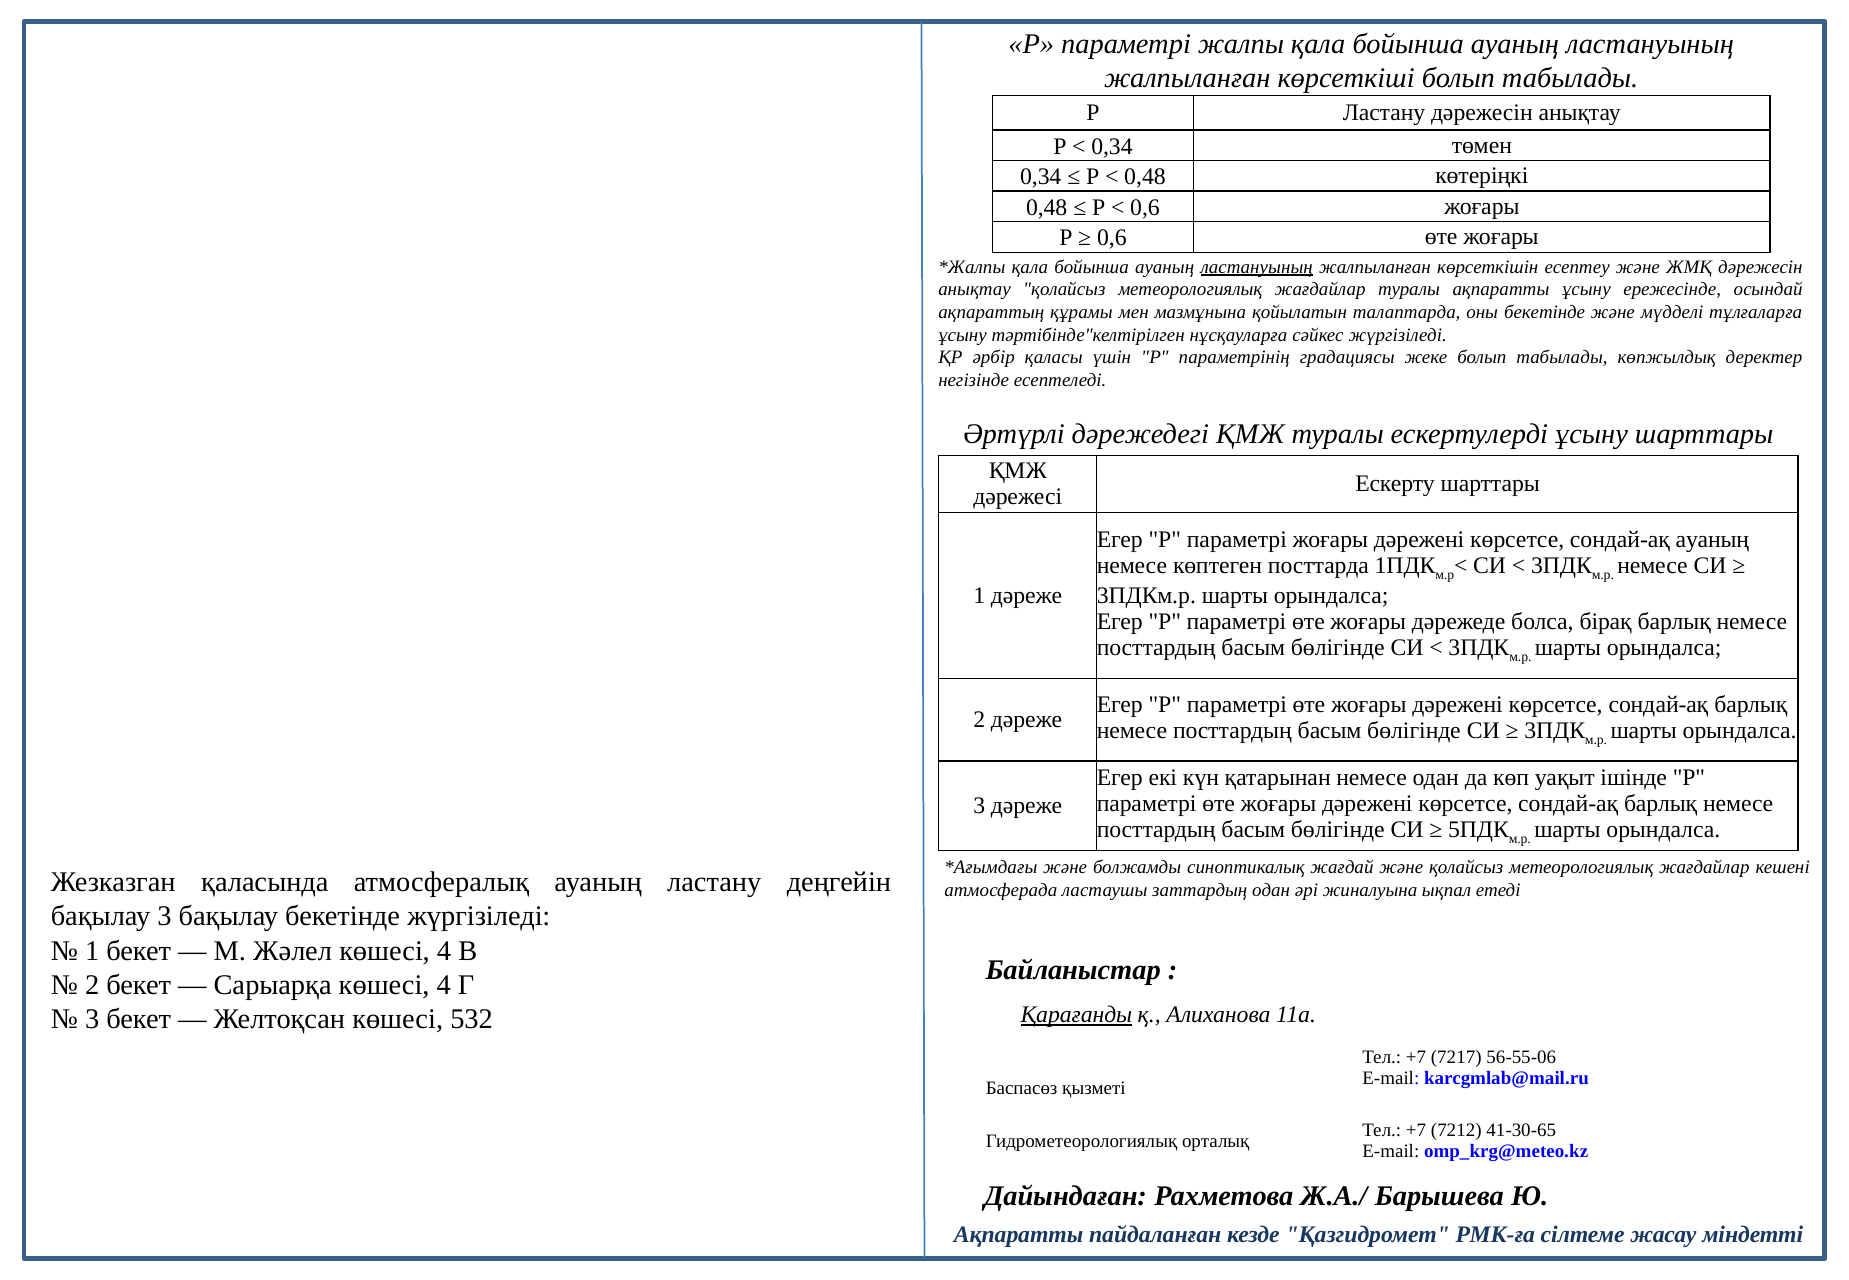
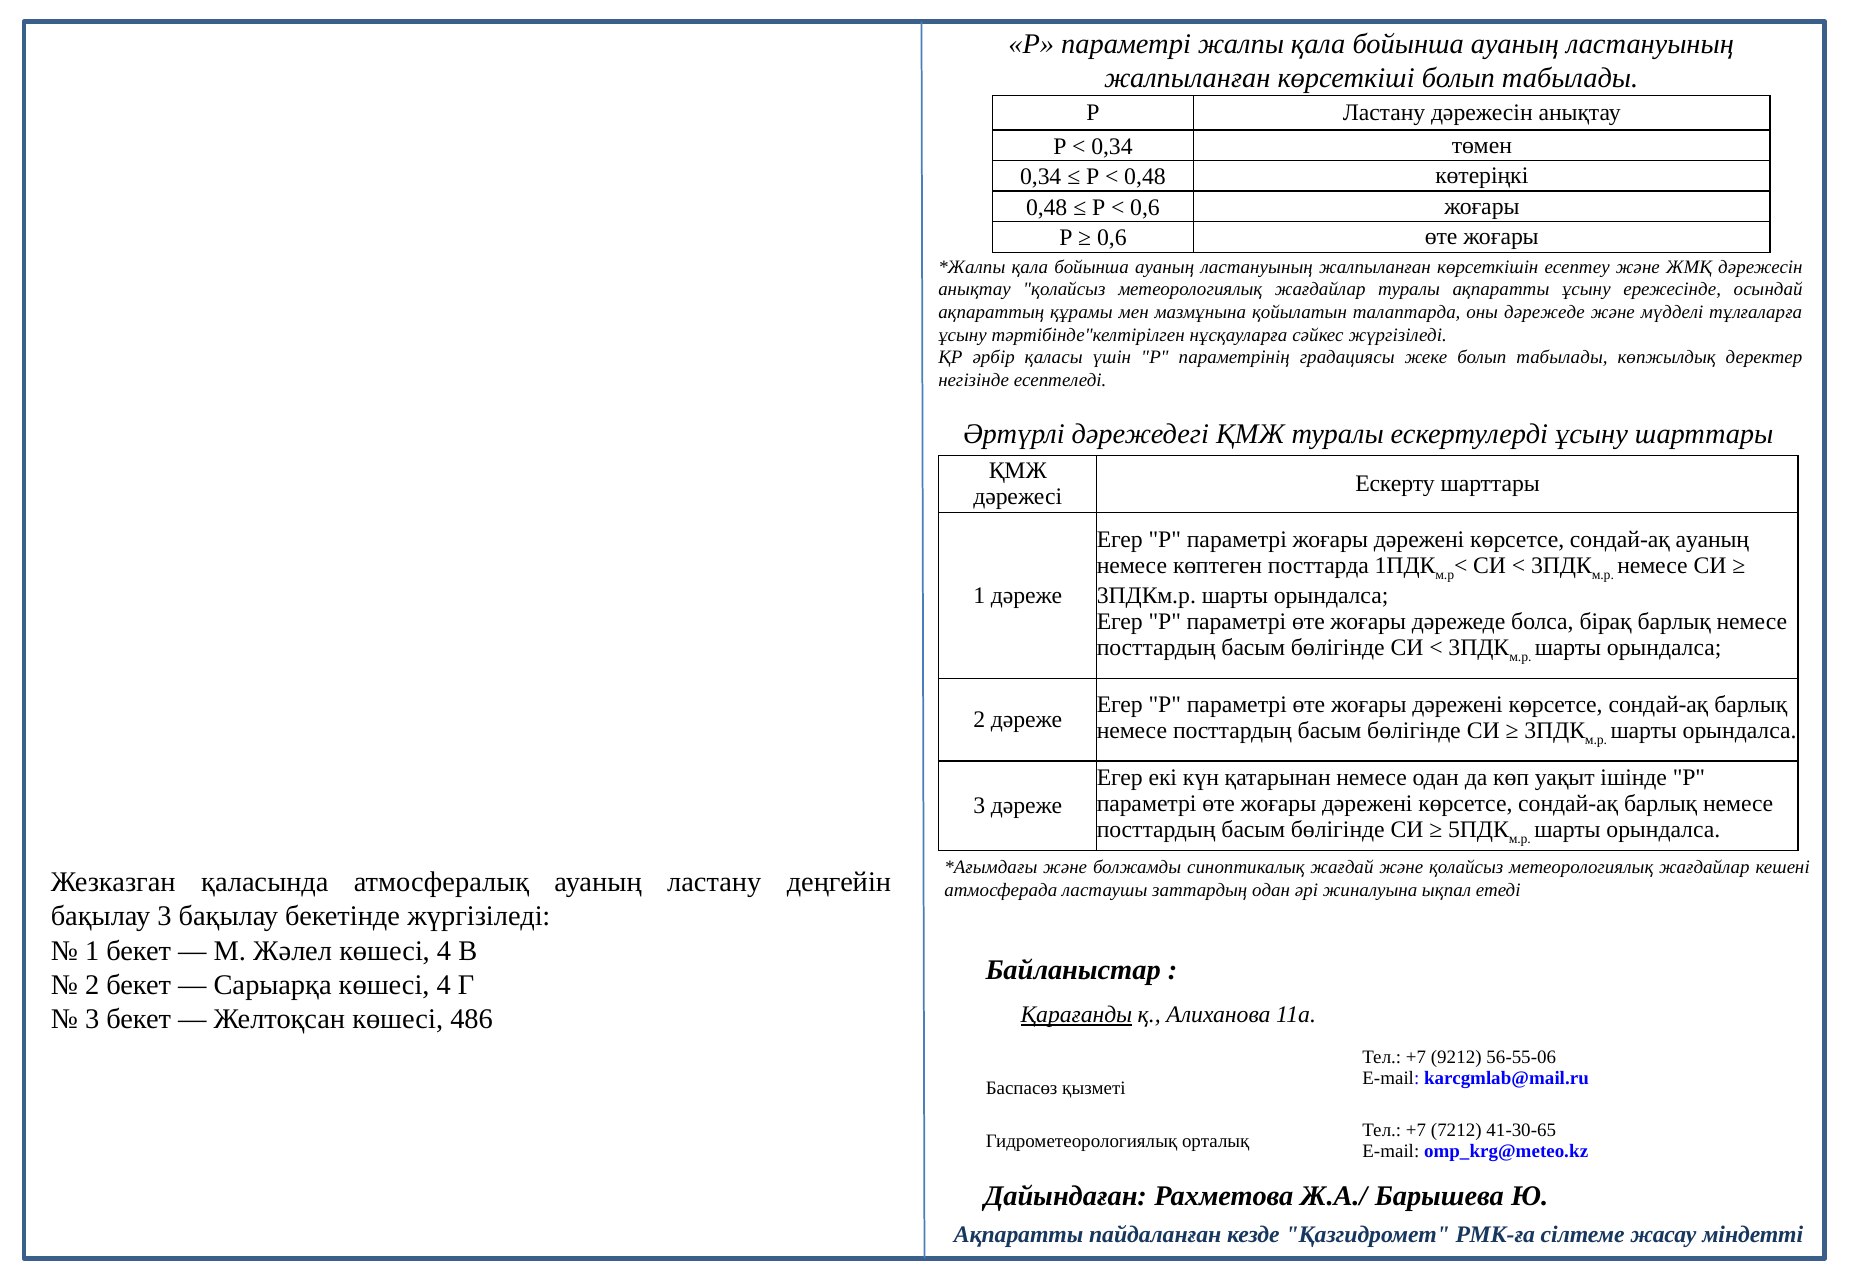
ластануының at (1257, 267) underline: present -> none
оны бекетінде: бекетінде -> дәрежеде
532: 532 -> 486
7217: 7217 -> 9212
